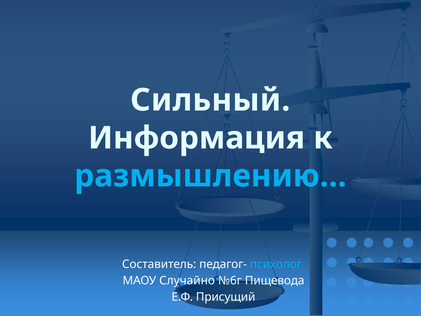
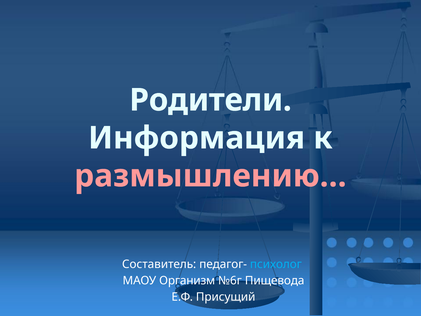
Сильный: Сильный -> Родители
размышлению… colour: light blue -> pink
Случайно: Случайно -> Организм
